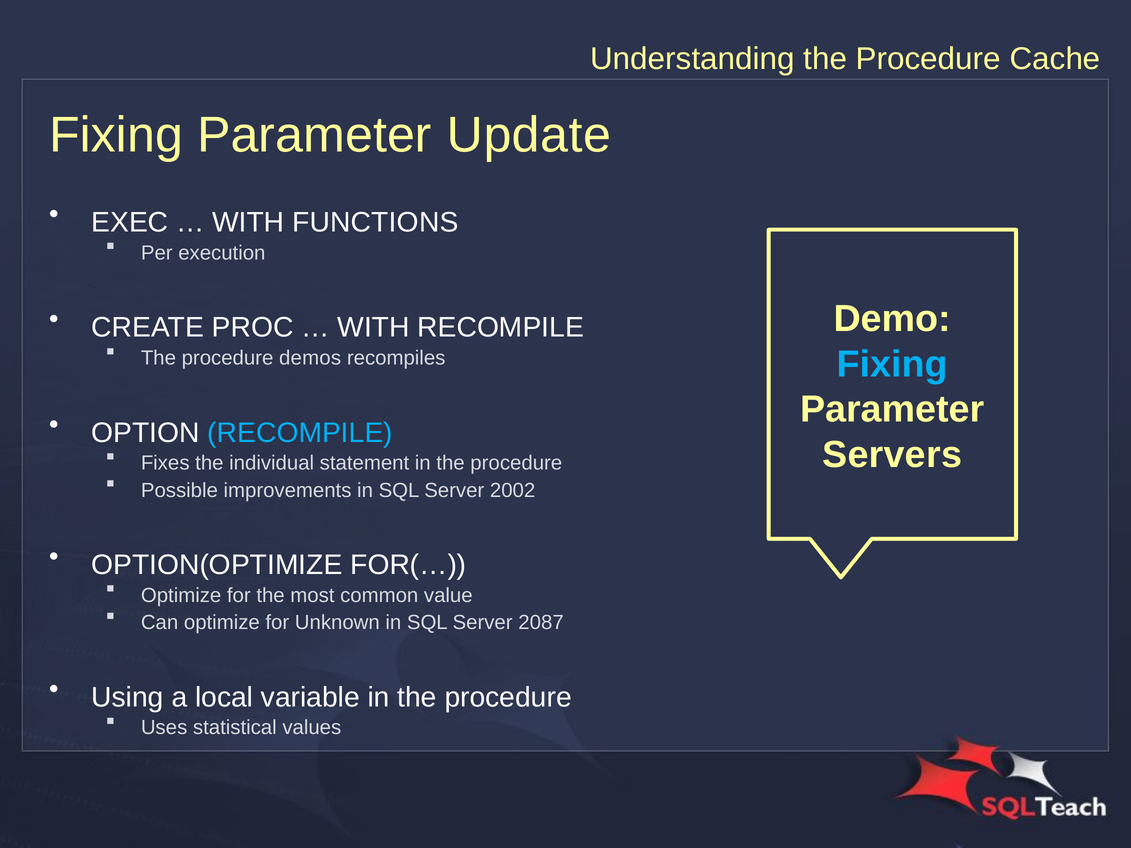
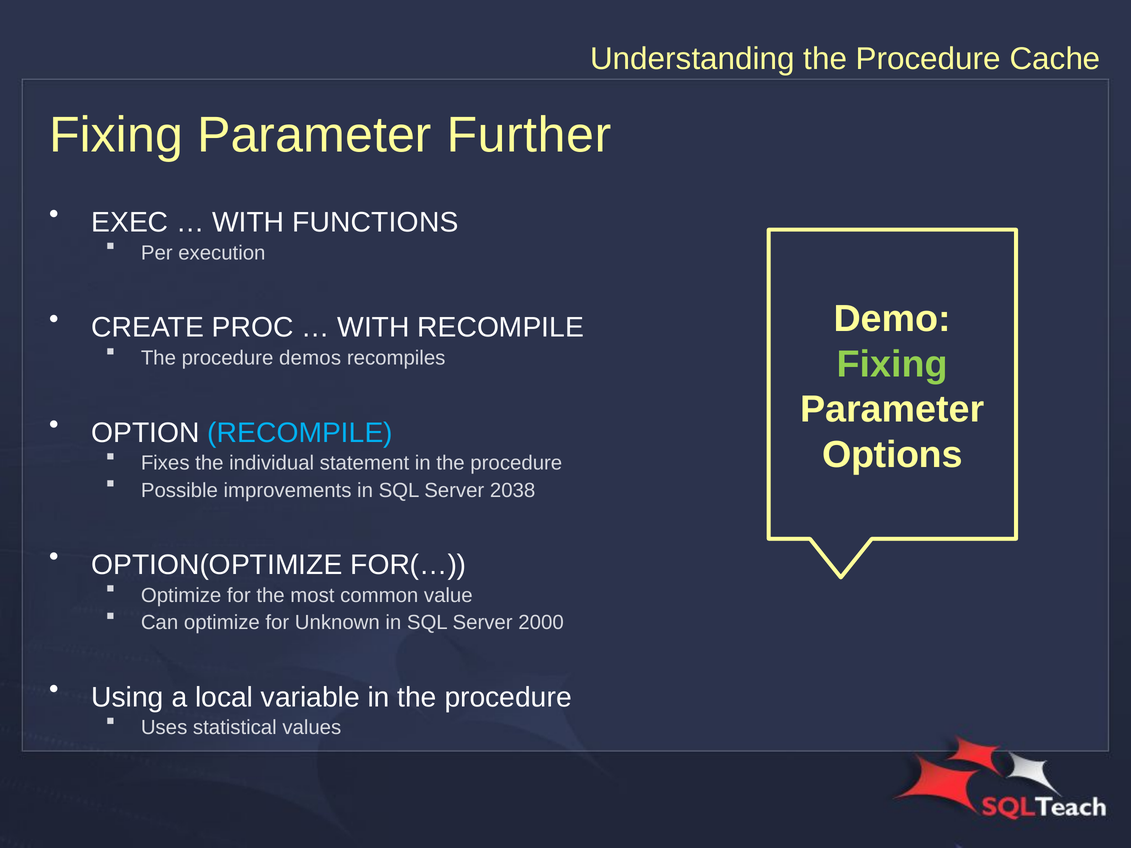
Update: Update -> Further
Fixing at (892, 364) colour: light blue -> light green
Servers: Servers -> Options
2002: 2002 -> 2038
2087: 2087 -> 2000
